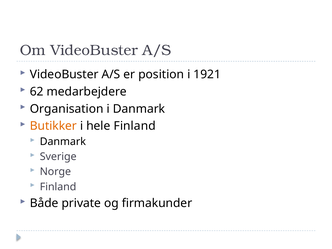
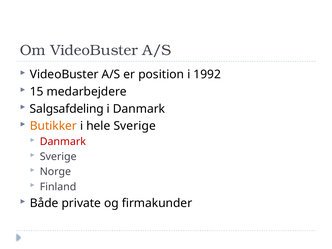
1921: 1921 -> 1992
62: 62 -> 15
Organisation: Organisation -> Salgsafdeling
hele Finland: Finland -> Sverige
Danmark at (63, 142) colour: black -> red
